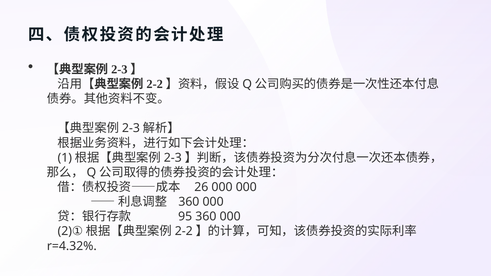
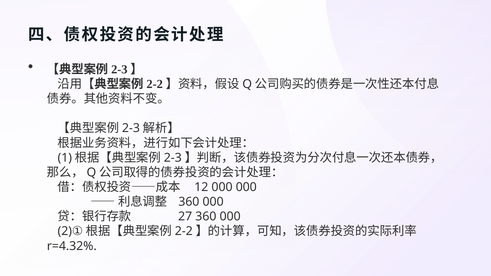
26: 26 -> 12
95: 95 -> 27
